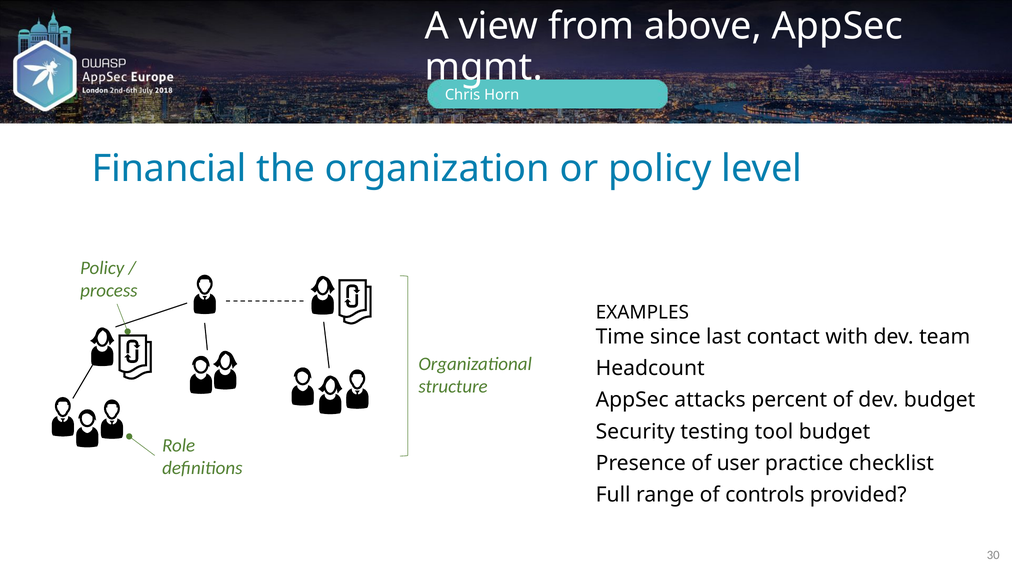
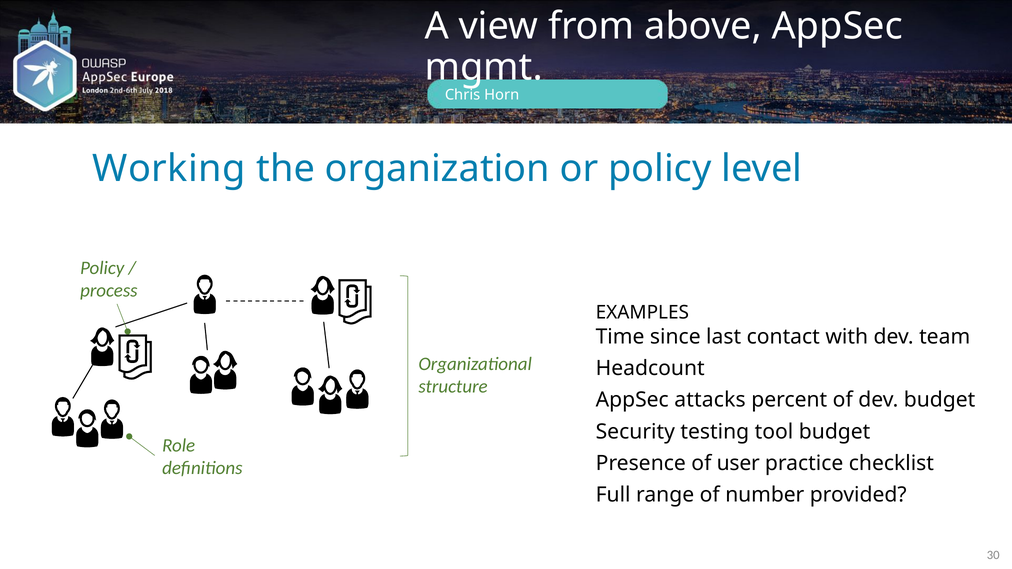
Financial: Financial -> Working
controls: controls -> number
